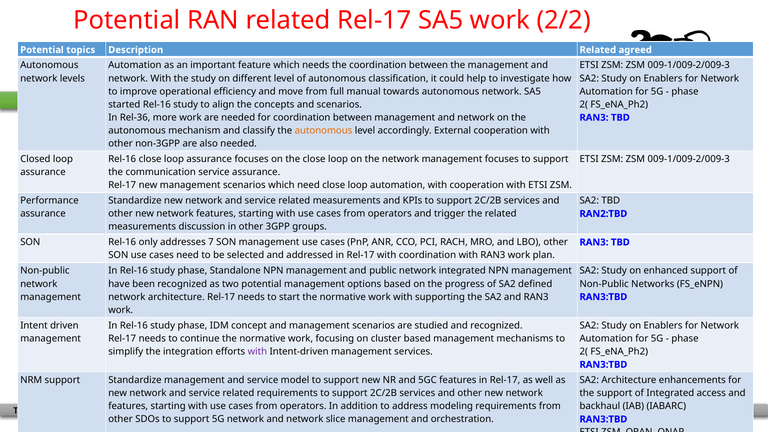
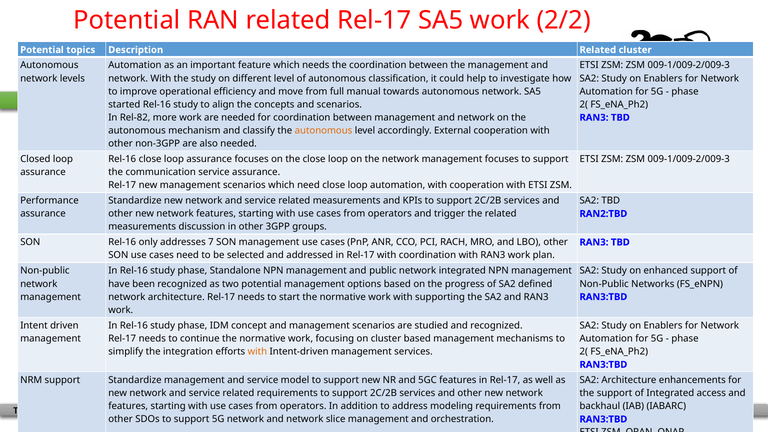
Related agreed: agreed -> cluster
Rel-36: Rel-36 -> Rel-82
with at (257, 352) colour: purple -> orange
